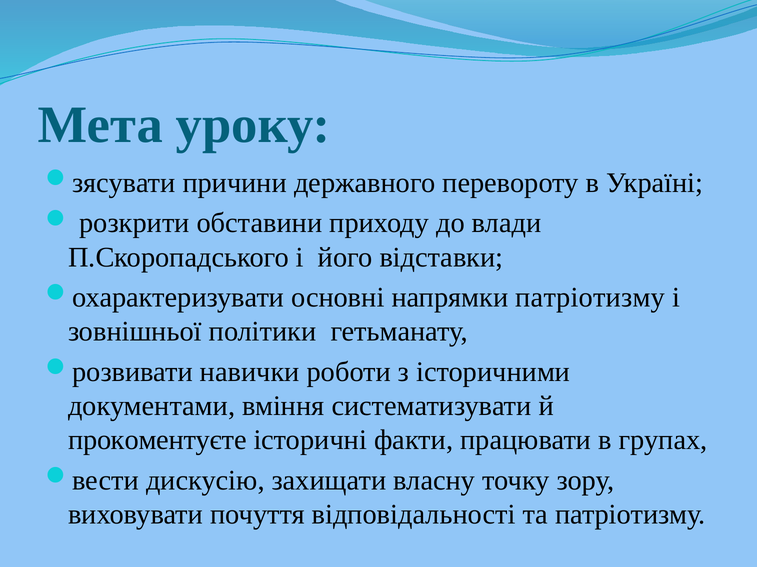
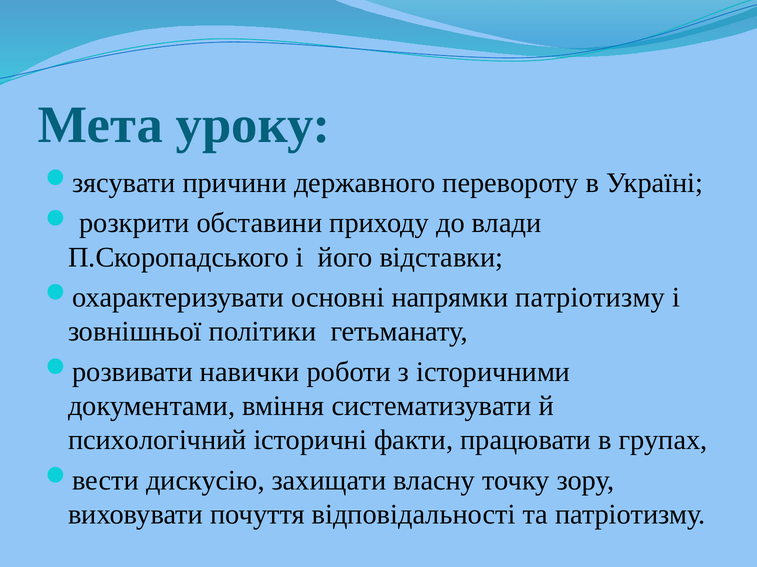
прокоментуєте: прокоментуєте -> психологічний
